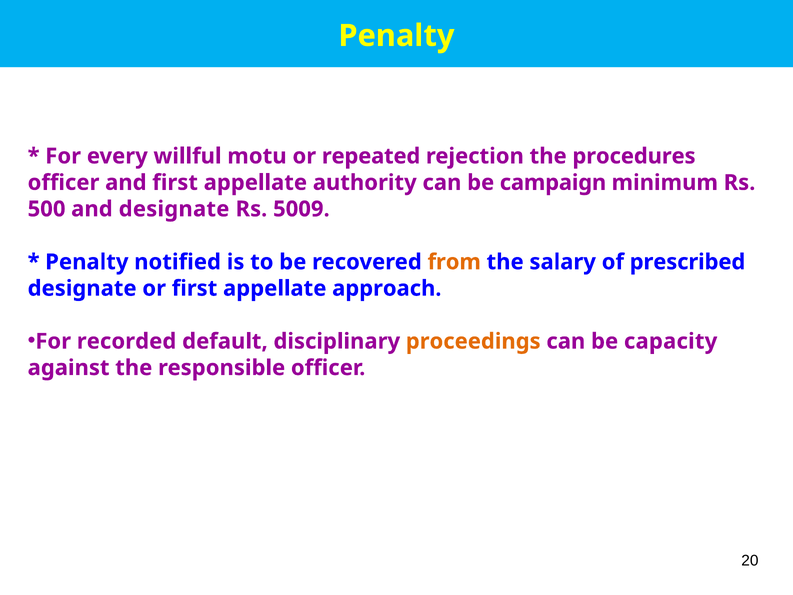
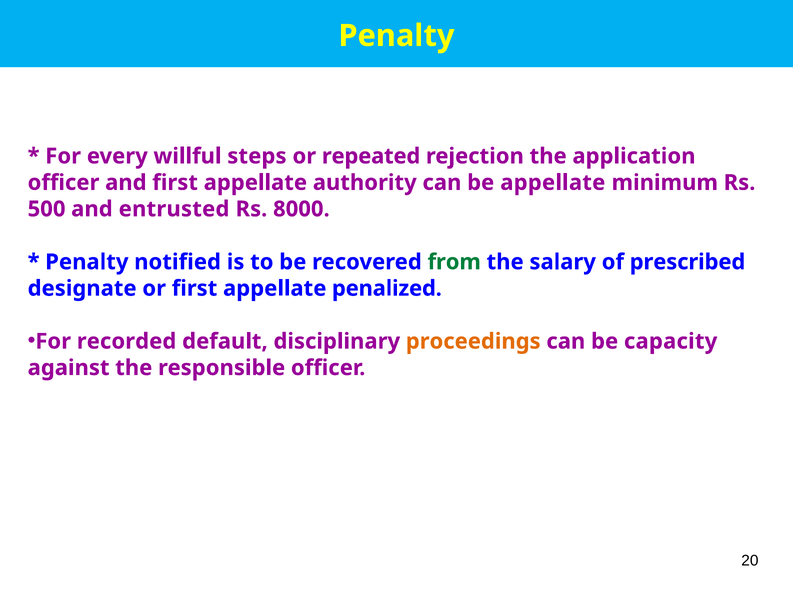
motu: motu -> steps
procedures: procedures -> application
be campaign: campaign -> appellate
and designate: designate -> entrusted
5009: 5009 -> 8000
from colour: orange -> green
approach: approach -> penalized
